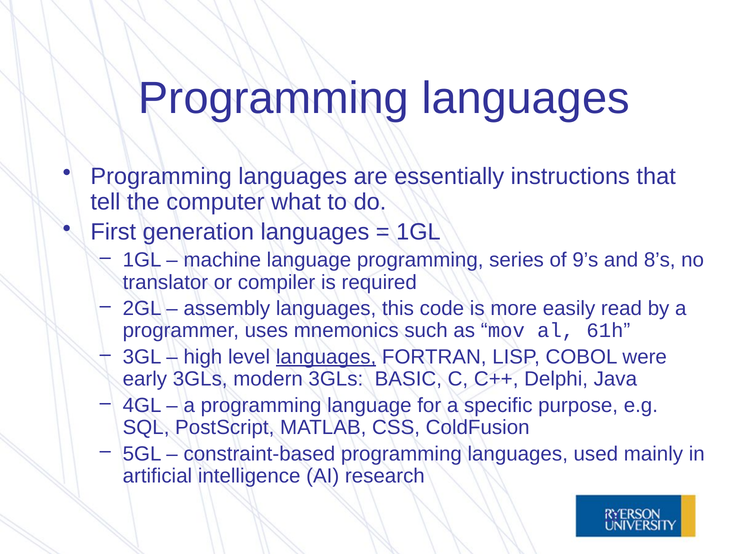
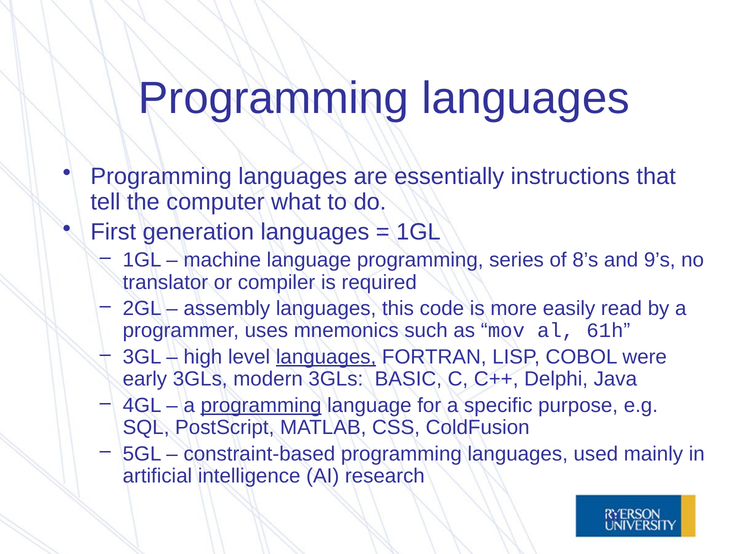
9’s: 9’s -> 8’s
8’s: 8’s -> 9’s
programming at (261, 405) underline: none -> present
